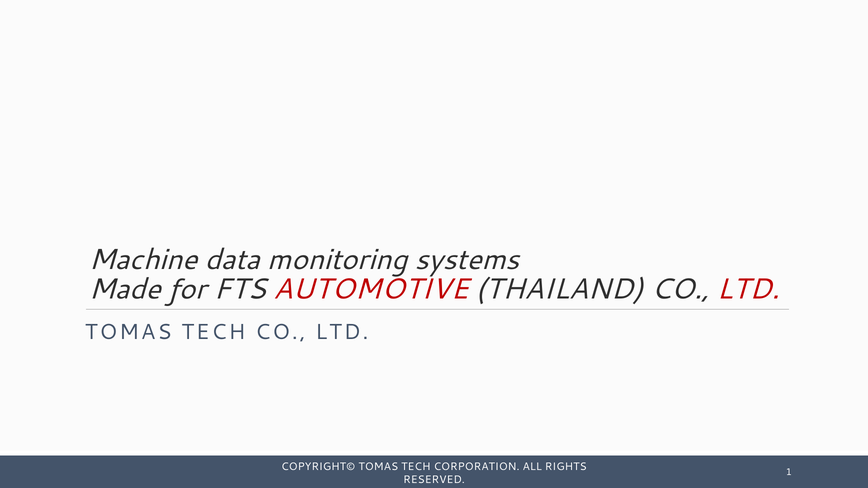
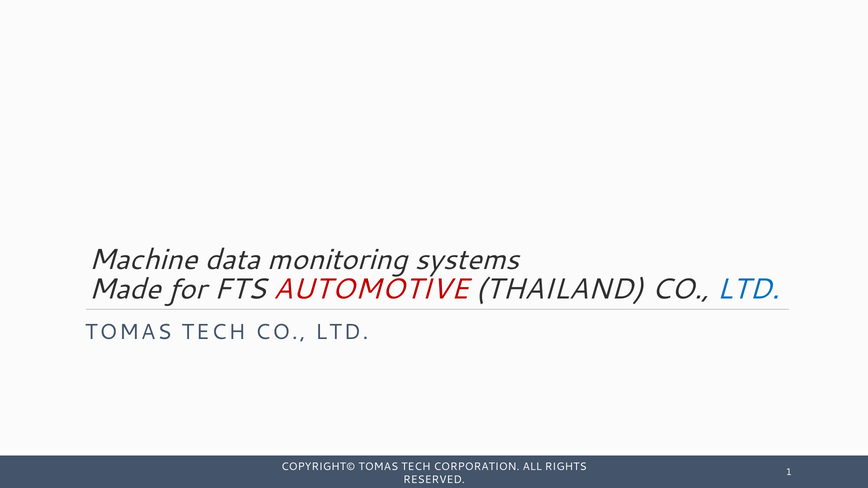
LTD at (748, 289) colour: red -> blue
